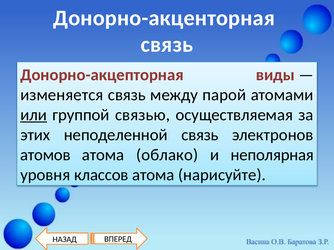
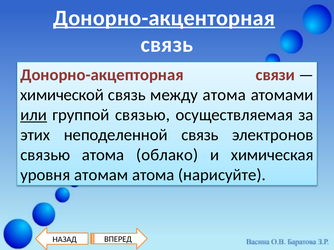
Донорно-акценторная underline: none -> present
виды: виды -> связи
изменяется: изменяется -> химической
между парой: парой -> атома
атомов at (45, 155): атомов -> связью
неполярная: неполярная -> химическая
классов: классов -> атомам
